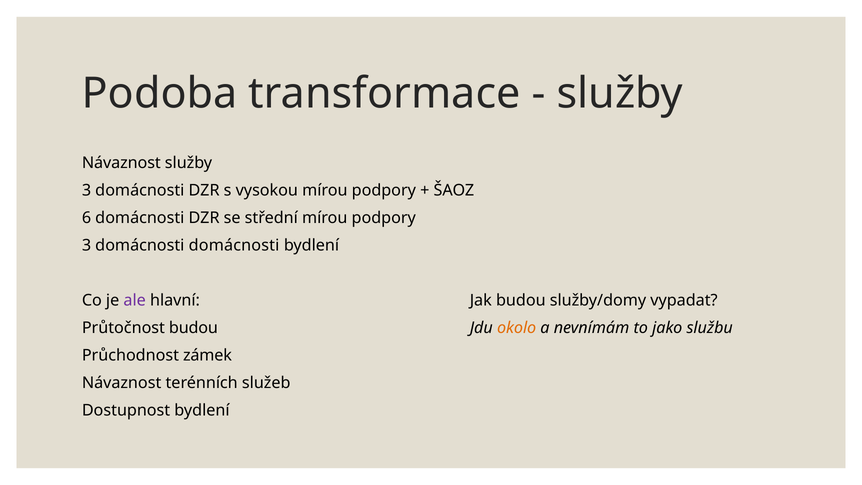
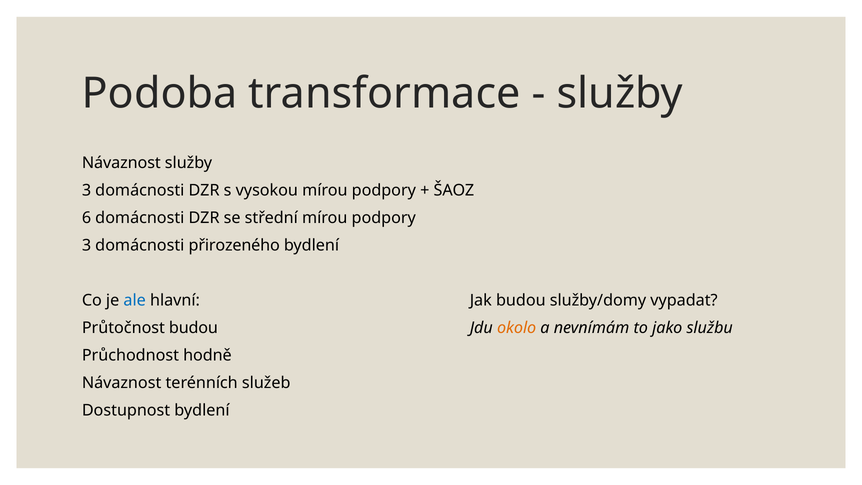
domácnosti domácnosti: domácnosti -> přirozeného
ale colour: purple -> blue
zámek: zámek -> hodně
